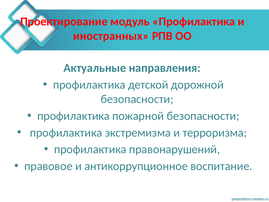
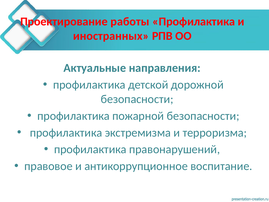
модуль: модуль -> работы
